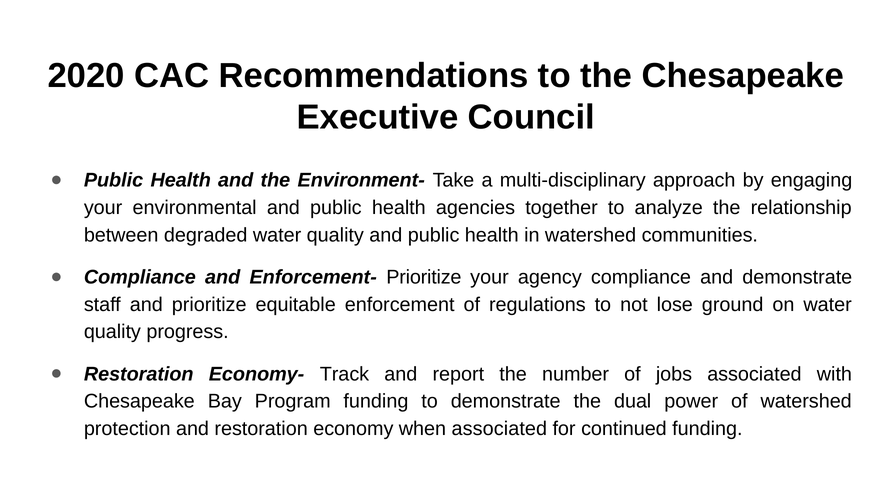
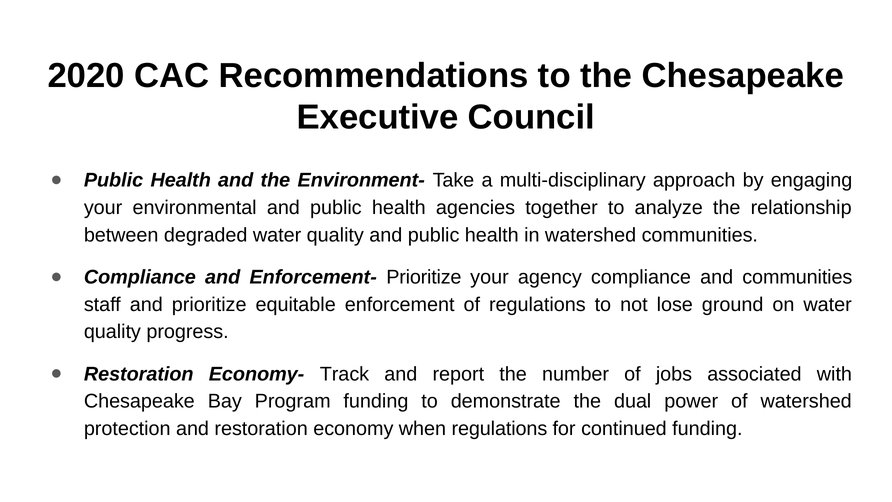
and demonstrate: demonstrate -> communities
when associated: associated -> regulations
